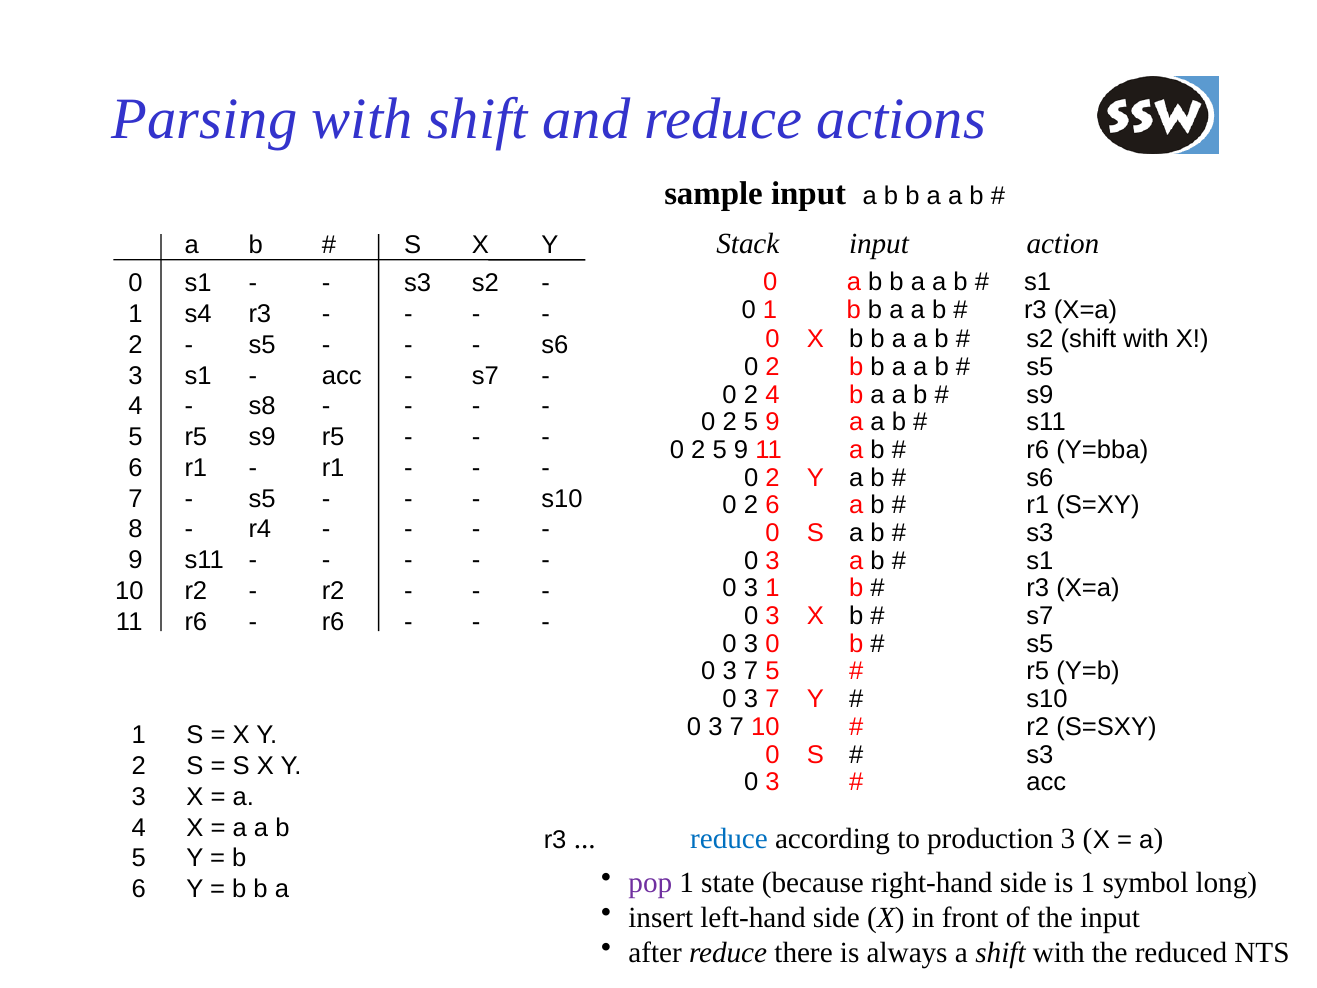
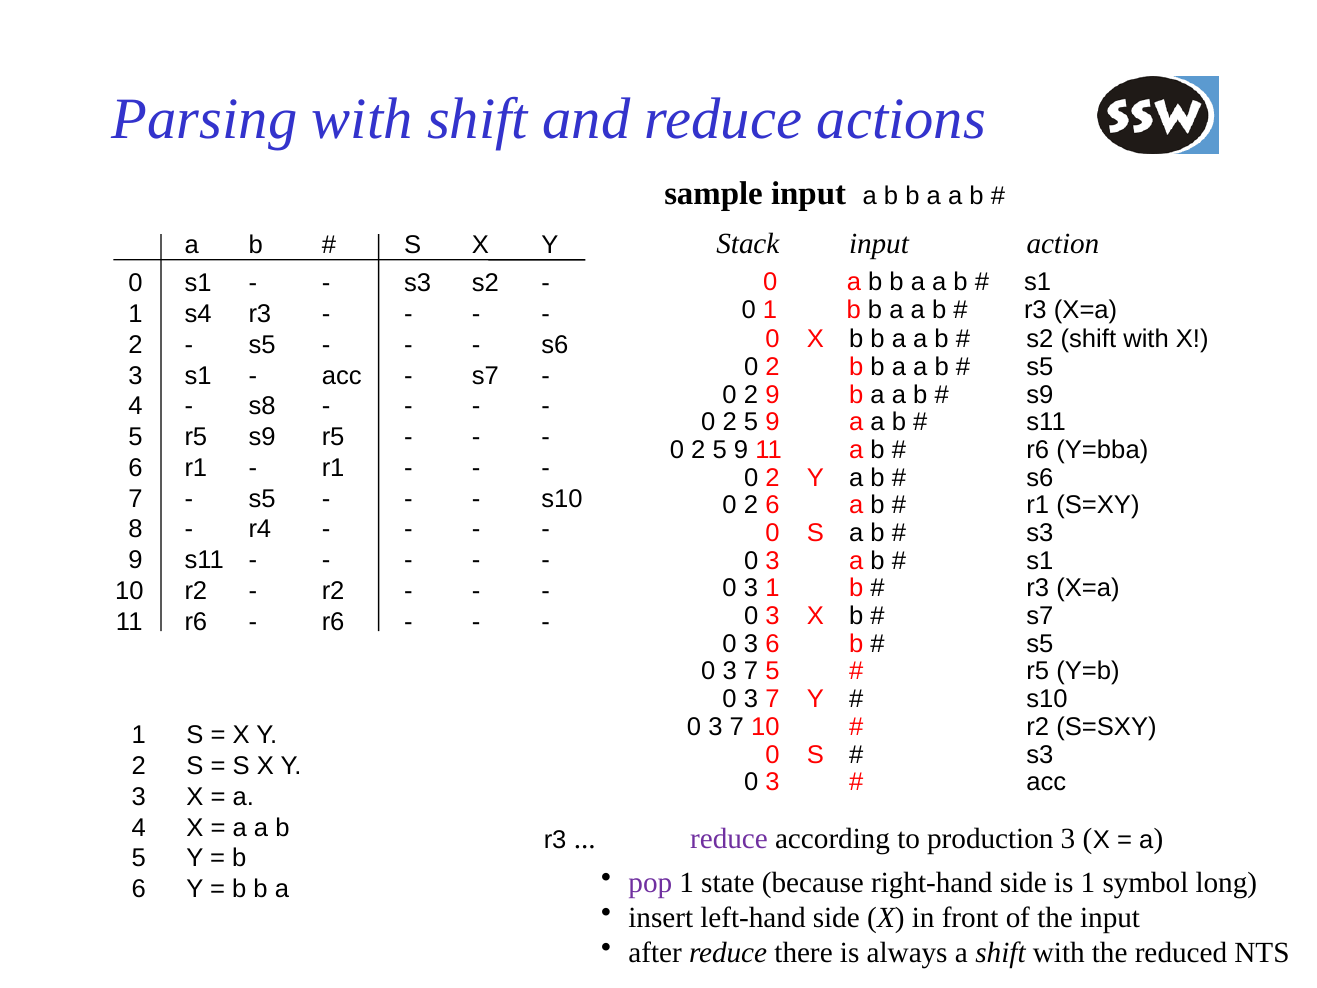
2 4: 4 -> 9
3 0: 0 -> 6
reduce at (729, 838) colour: blue -> purple
